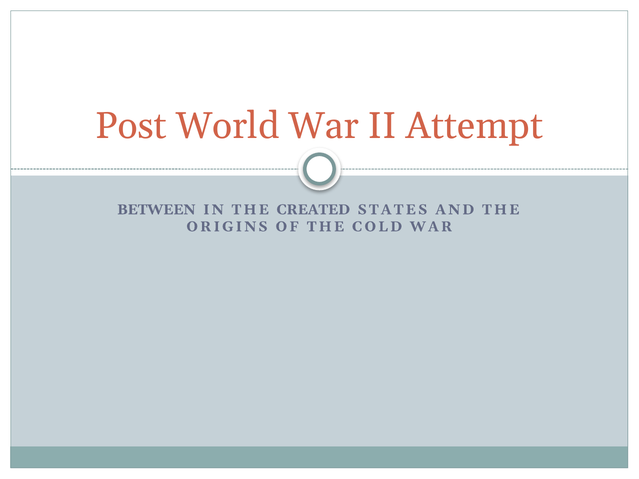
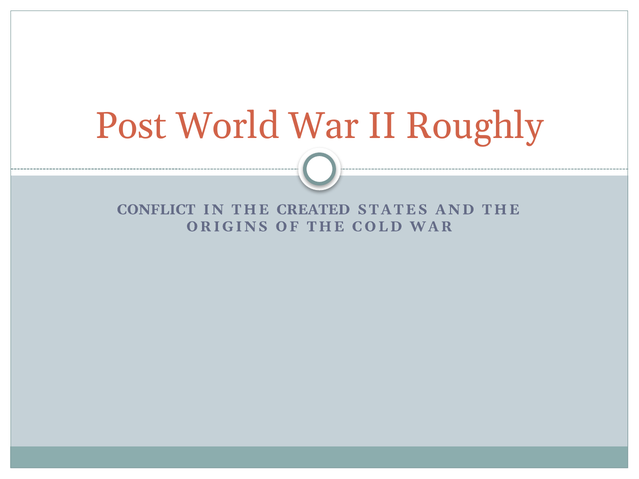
Attempt: Attempt -> Roughly
BETWEEN: BETWEEN -> CONFLICT
